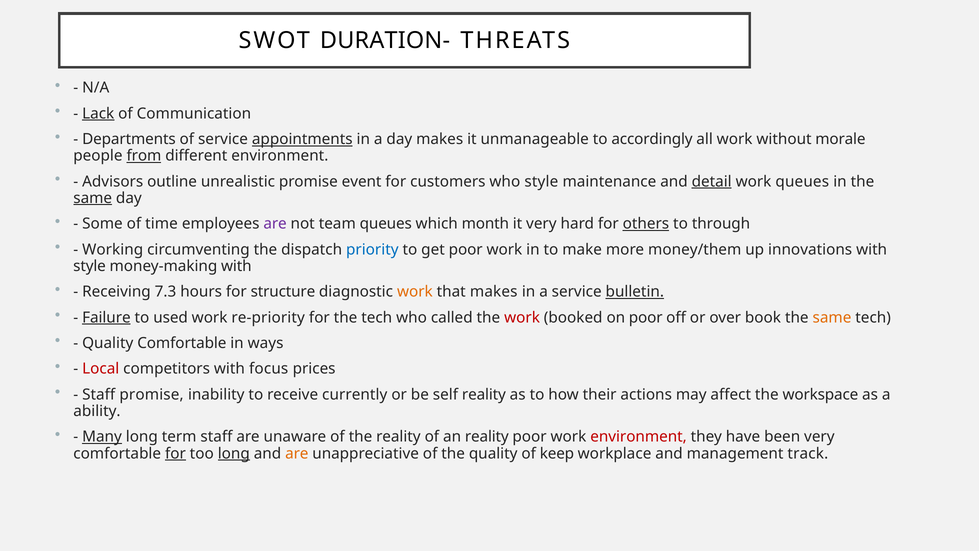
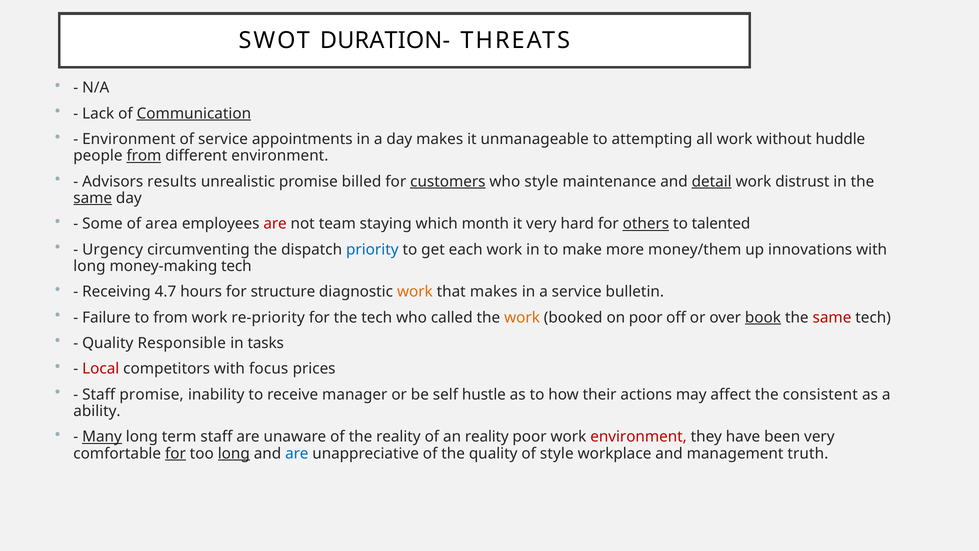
Lack underline: present -> none
Communication underline: none -> present
Departments at (129, 139): Departments -> Environment
appointments underline: present -> none
accordingly: accordingly -> attempting
morale: morale -> huddle
outline: outline -> results
event: event -> billed
customers underline: none -> present
work queues: queues -> distrust
time: time -> area
are at (275, 224) colour: purple -> red
team queues: queues -> staying
through: through -> talented
Working: Working -> Urgency
get poor: poor -> each
style at (90, 266): style -> long
money-making with: with -> tech
7.3: 7.3 -> 4.7
bulletin underline: present -> none
Failure underline: present -> none
to used: used -> from
work at (522, 317) colour: red -> orange
book underline: none -> present
same at (832, 317) colour: orange -> red
Quality Comfortable: Comfortable -> Responsible
ways: ways -> tasks
currently: currently -> manager
self reality: reality -> hustle
workspace: workspace -> consistent
are at (297, 453) colour: orange -> blue
of keep: keep -> style
track: track -> truth
